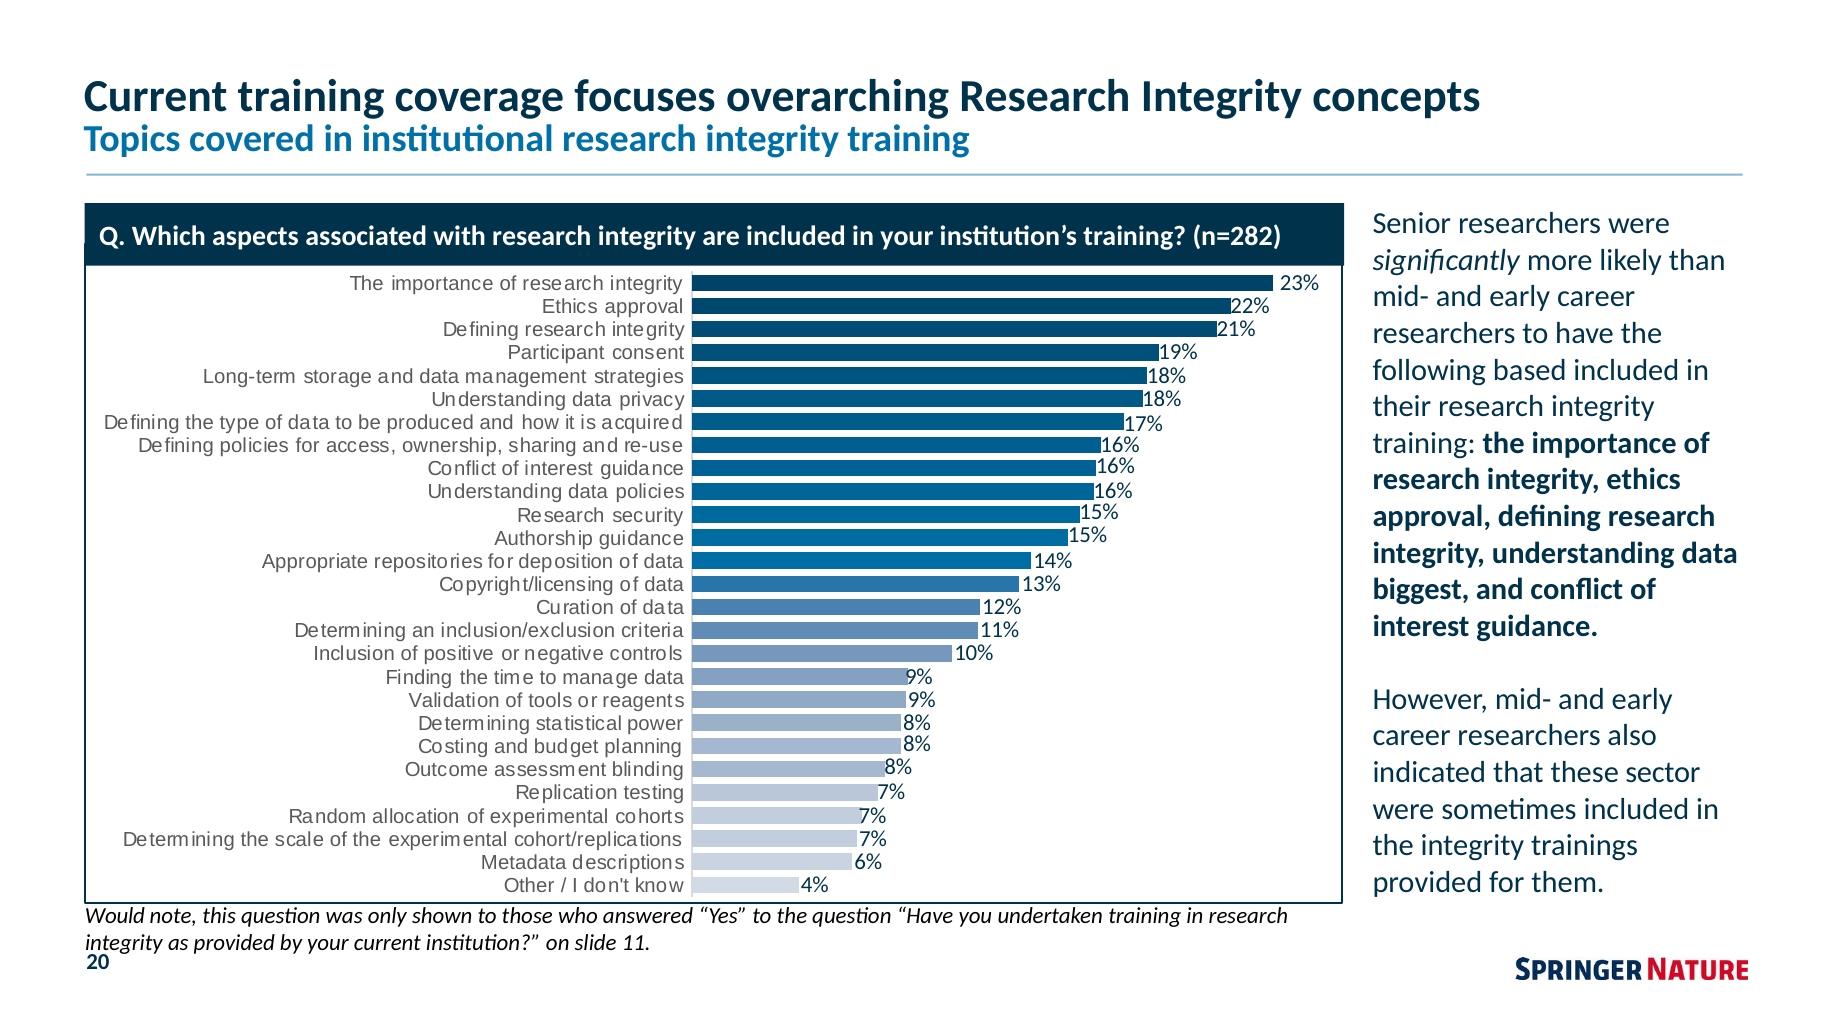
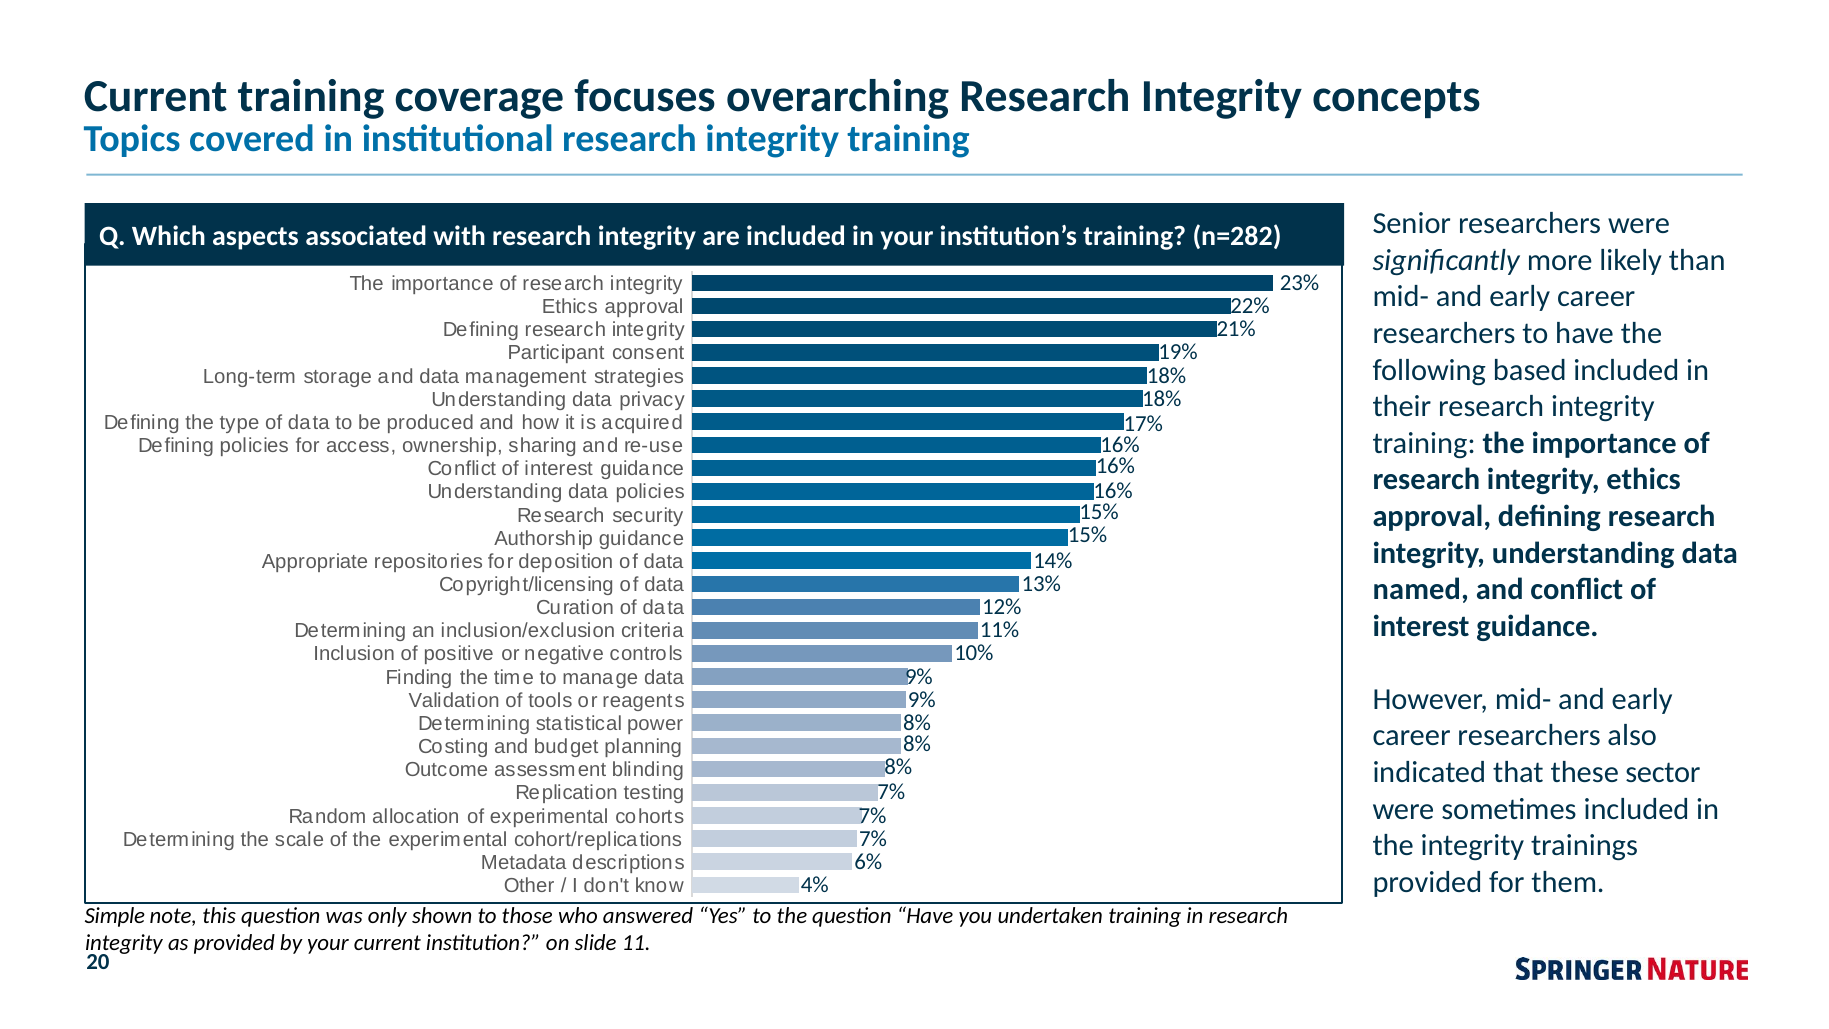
biggest: biggest -> named
Would: Would -> Simple
